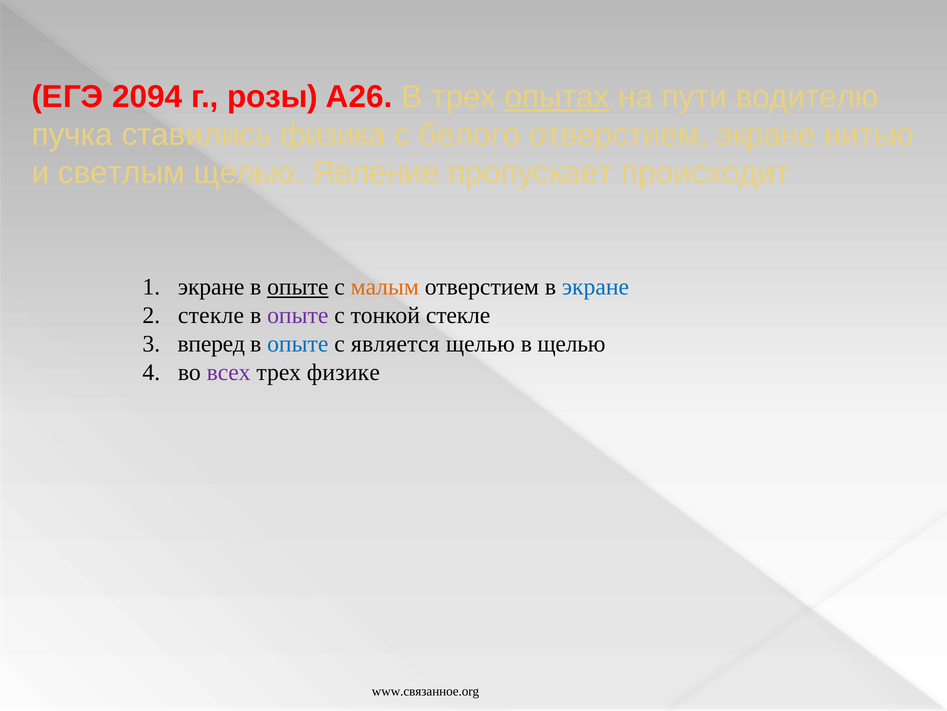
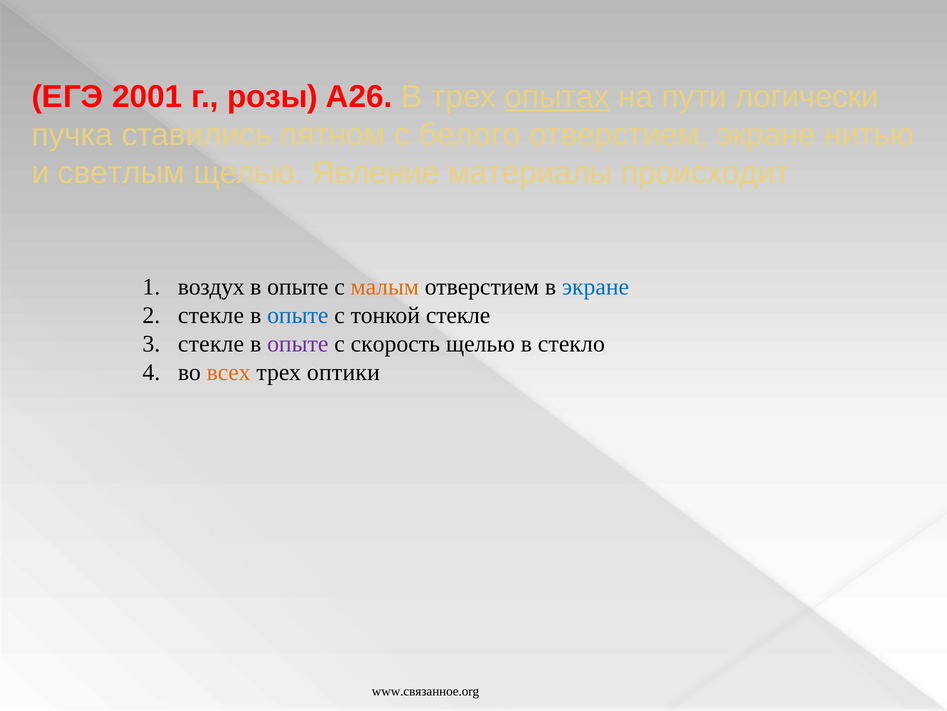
2094: 2094 -> 2001
водителю: водителю -> логически
физика: физика -> пятном
пропускает: пропускает -> материалы
экране at (211, 287): экране -> воздух
опыте at (298, 287) underline: present -> none
опыте at (298, 315) colour: purple -> blue
вперед at (211, 344): вперед -> стекле
опыте at (298, 344) colour: blue -> purple
является: является -> скорость
в щелью: щелью -> стекло
всех colour: purple -> orange
физике: физике -> оптики
